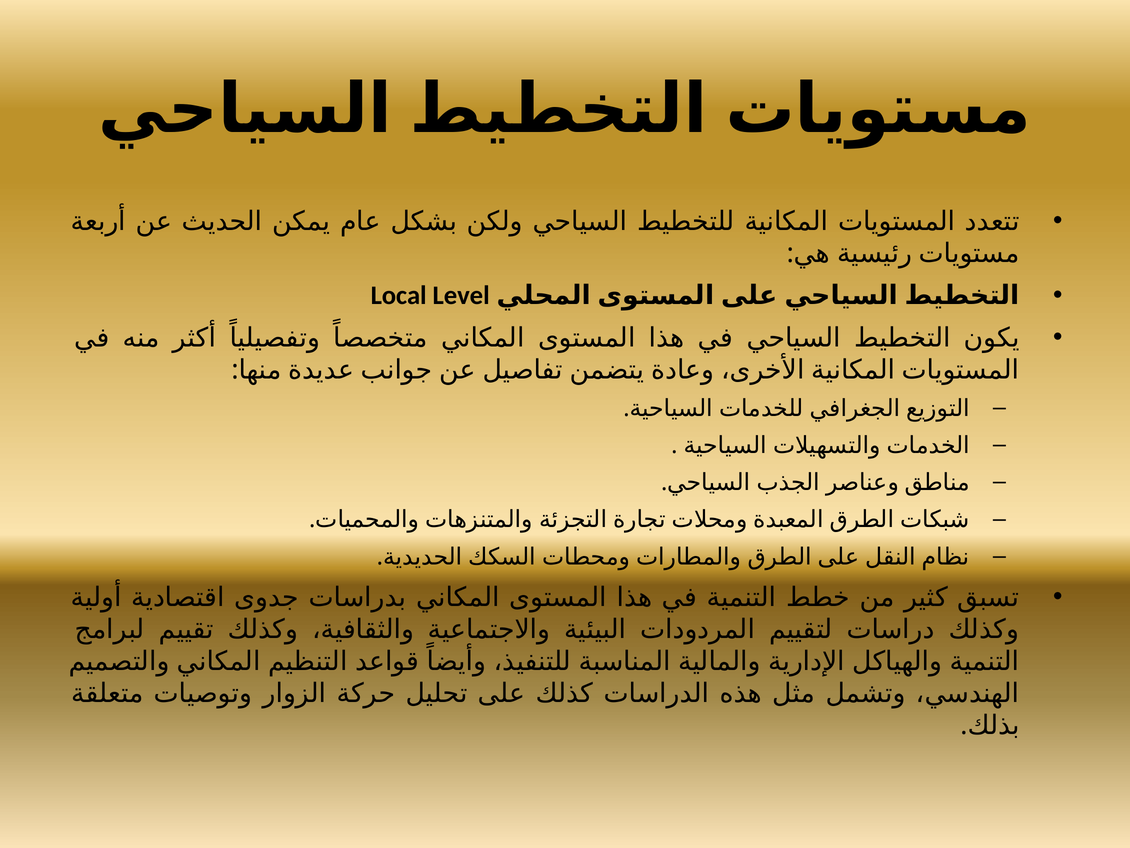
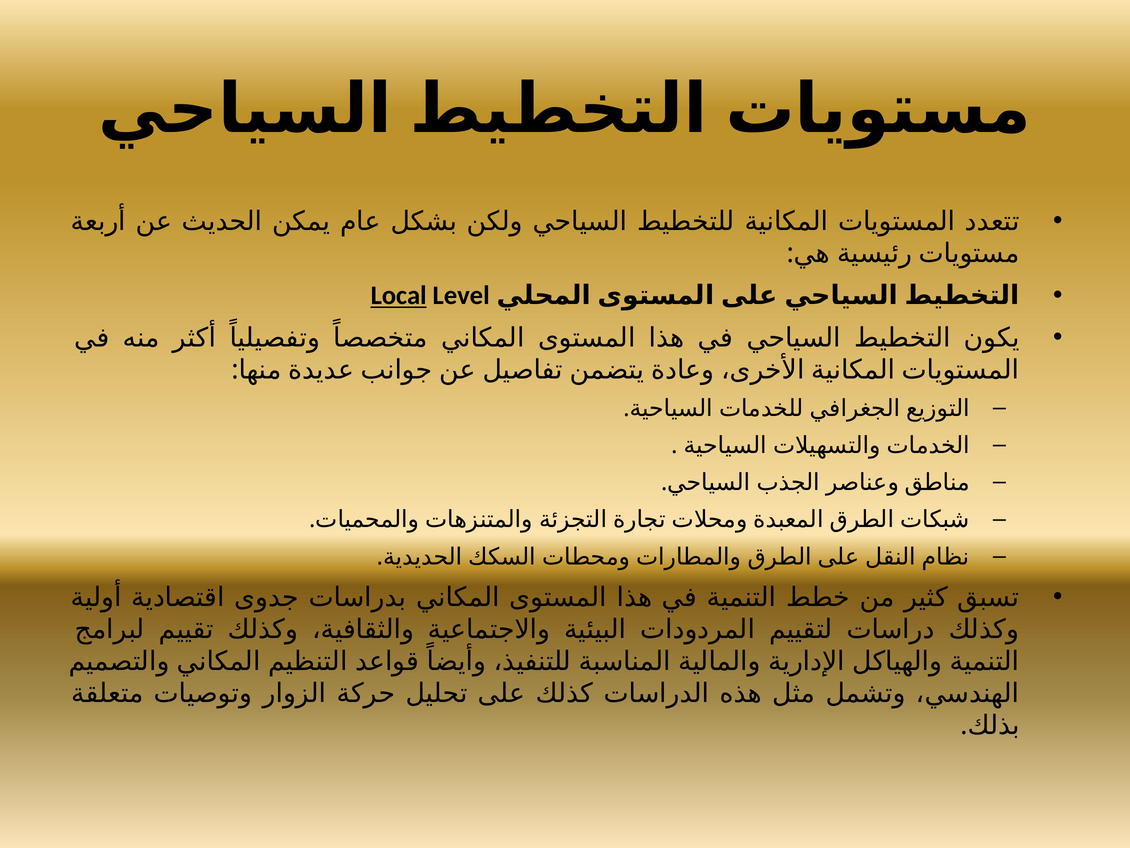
Local underline: none -> present
